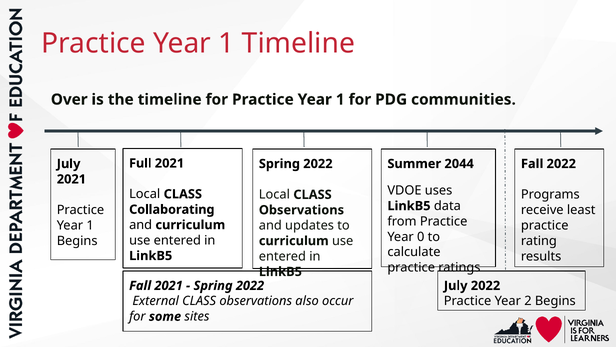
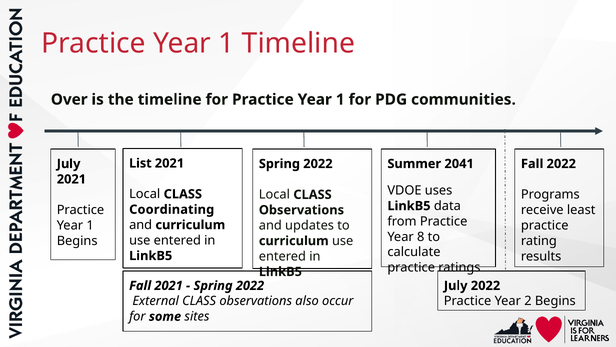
Full: Full -> List
2044: 2044 -> 2041
Collaborating: Collaborating -> Coordinating
0: 0 -> 8
